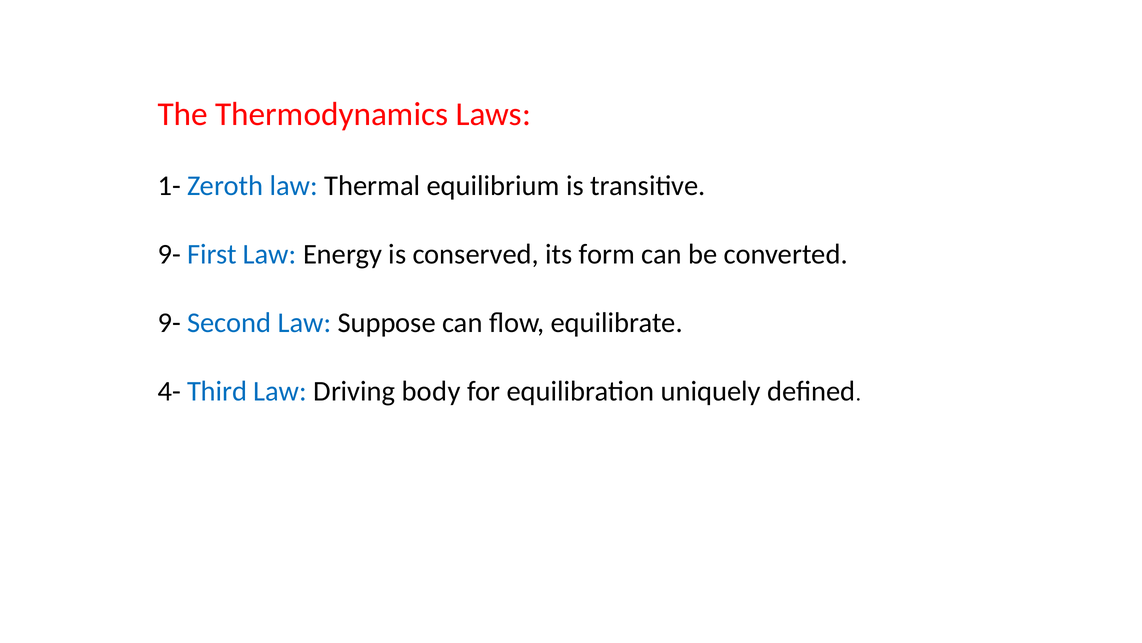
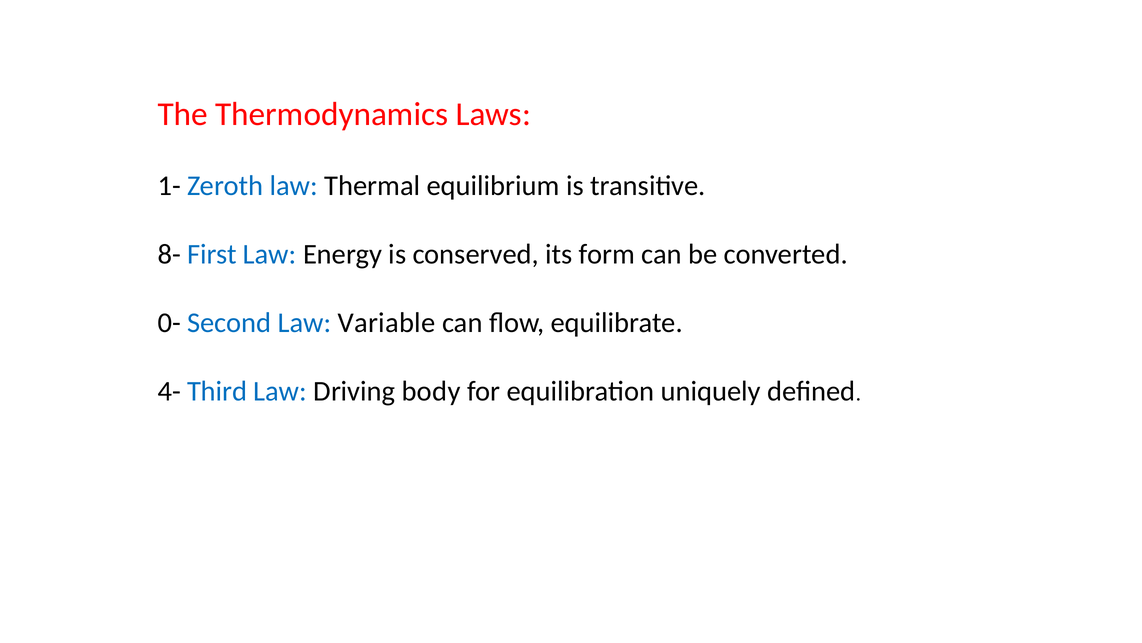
9- at (169, 254): 9- -> 8-
9- at (169, 322): 9- -> 0-
Suppose: Suppose -> Variable
